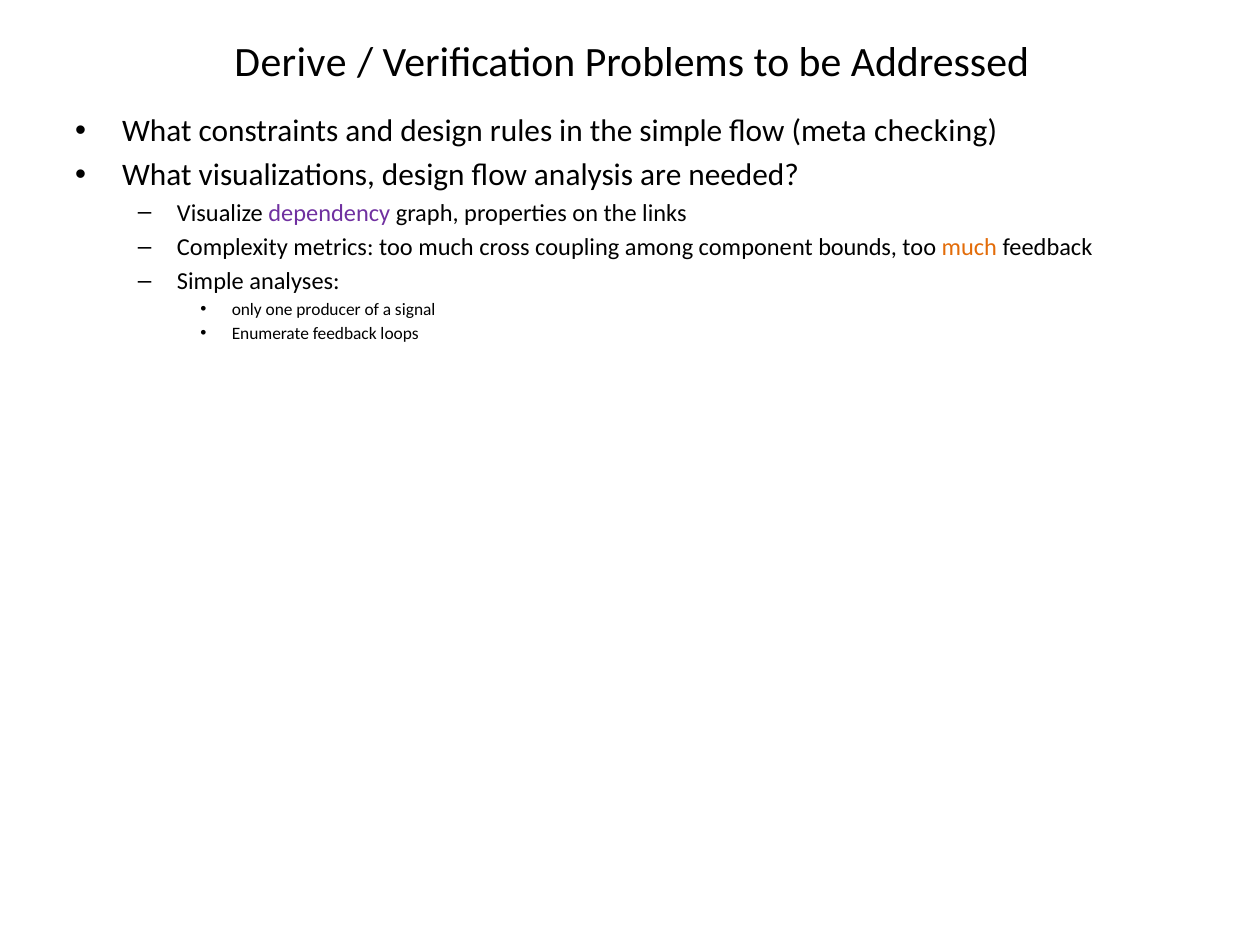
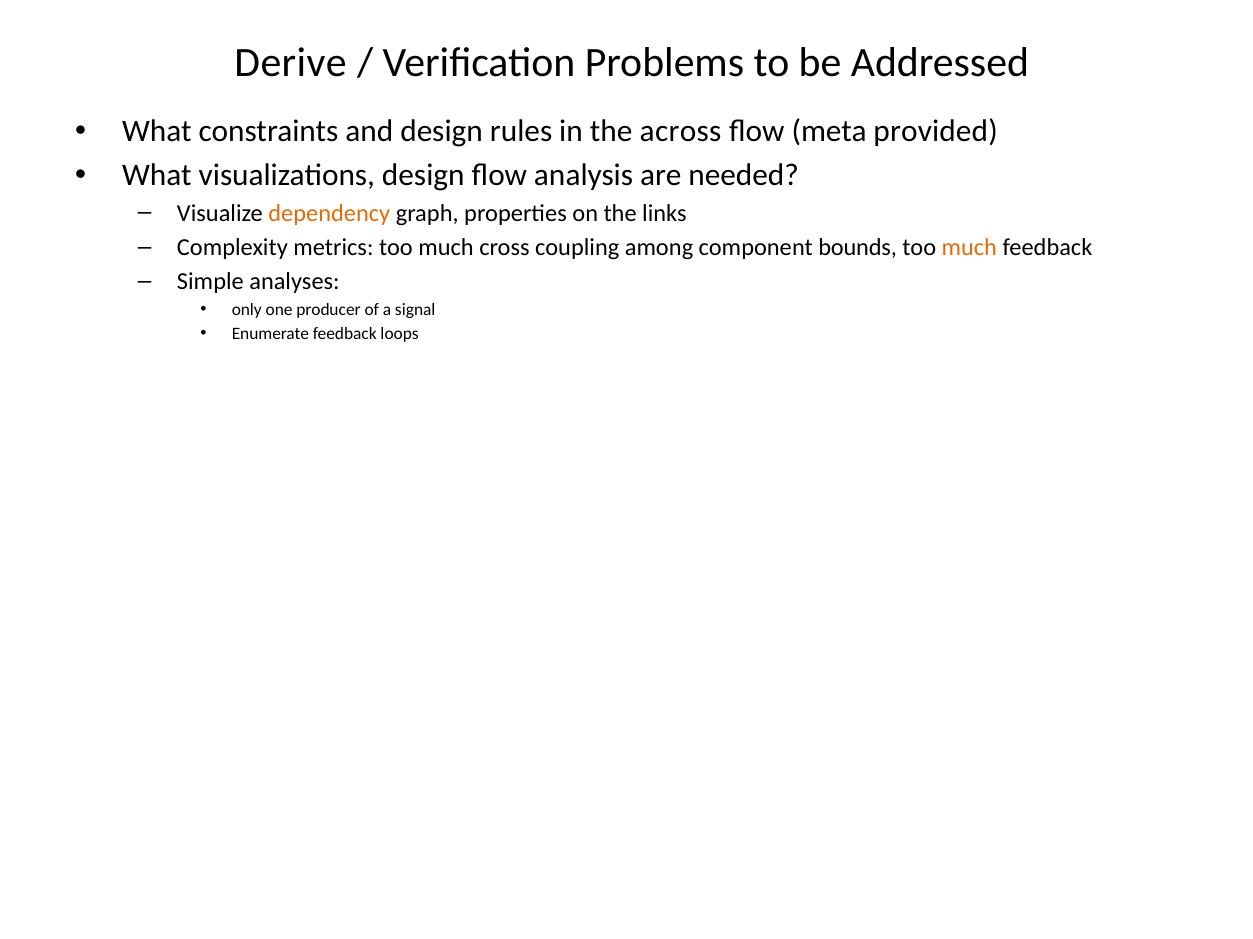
the simple: simple -> across
checking: checking -> provided
dependency colour: purple -> orange
